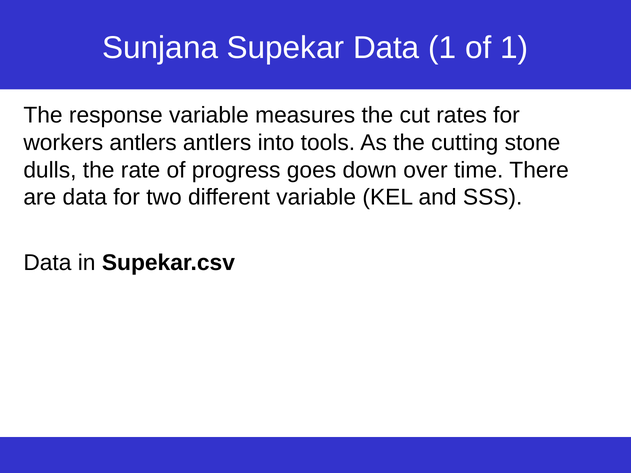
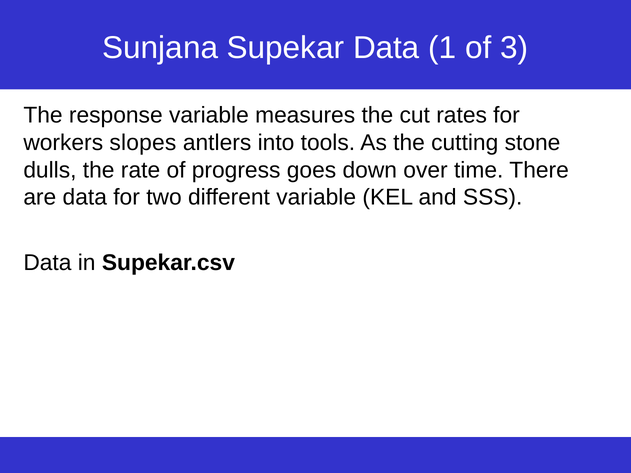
of 1: 1 -> 3
workers antlers: antlers -> slopes
